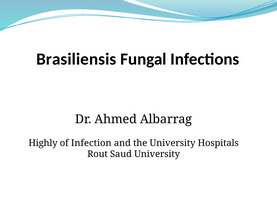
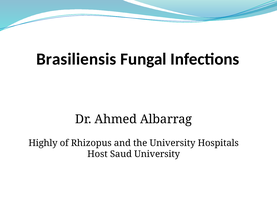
Infection: Infection -> Rhizopus
Rout: Rout -> Host
